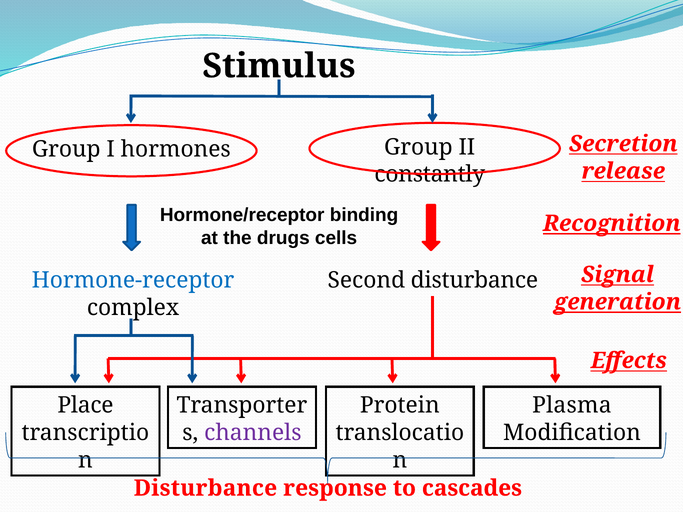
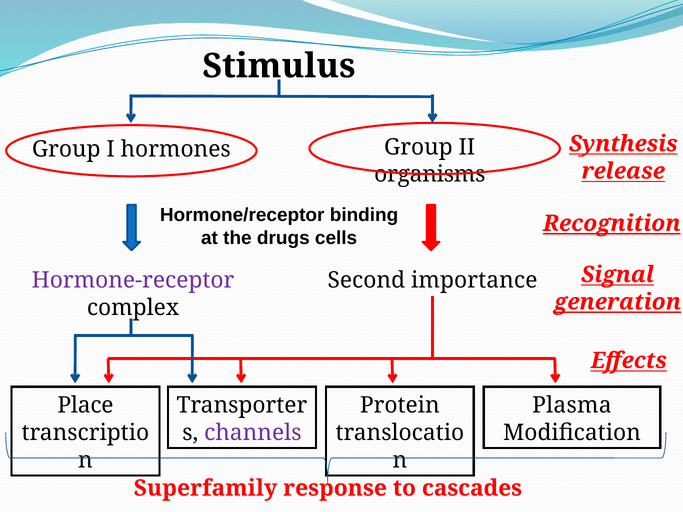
Secretion: Secretion -> Synthesis
constantly: constantly -> organisms
Hormone-receptor colour: blue -> purple
Second disturbance: disturbance -> importance
Disturbance at (205, 488): Disturbance -> Superfamily
